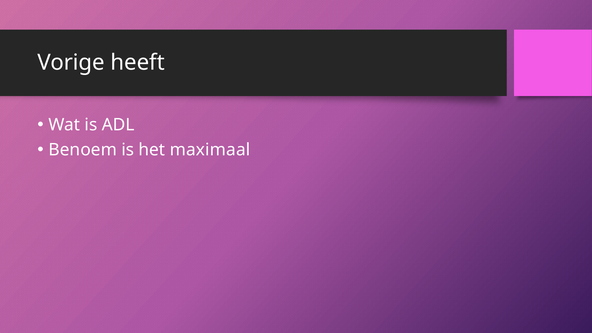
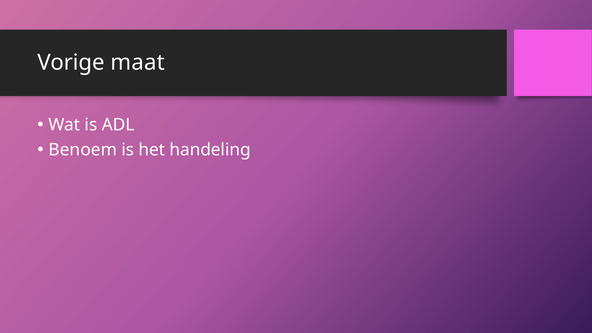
heeft: heeft -> maat
maximaal: maximaal -> handeling
